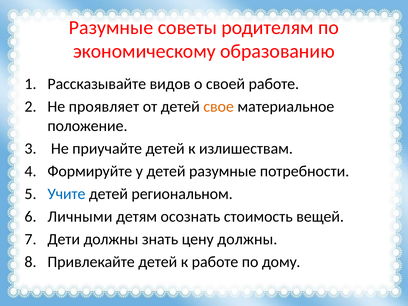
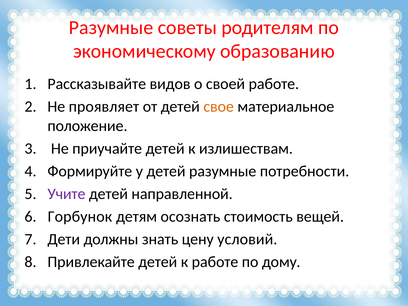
Учите colour: blue -> purple
региональном: региональном -> направленной
Личными: Личными -> Горбунок
цену должны: должны -> условий
